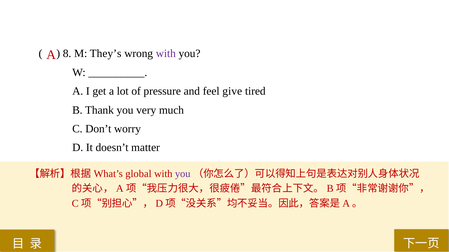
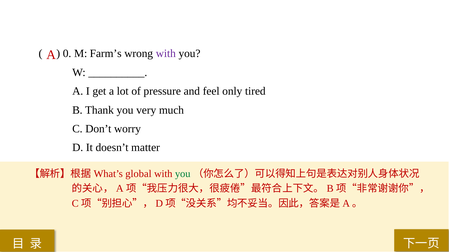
8: 8 -> 0
They’s: They’s -> Farm’s
give: give -> only
you at (183, 174) colour: purple -> green
